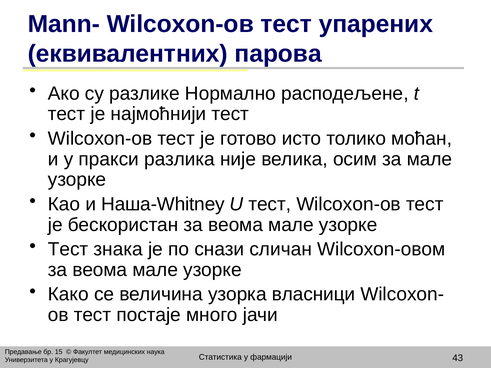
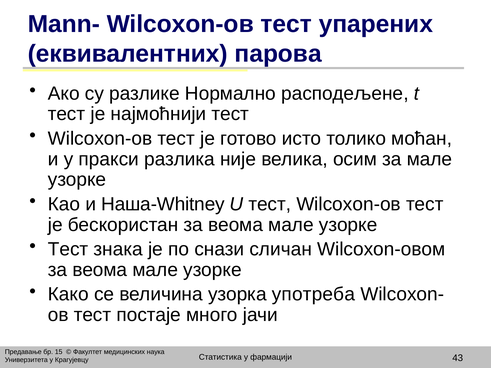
власници: власници -> употреба
